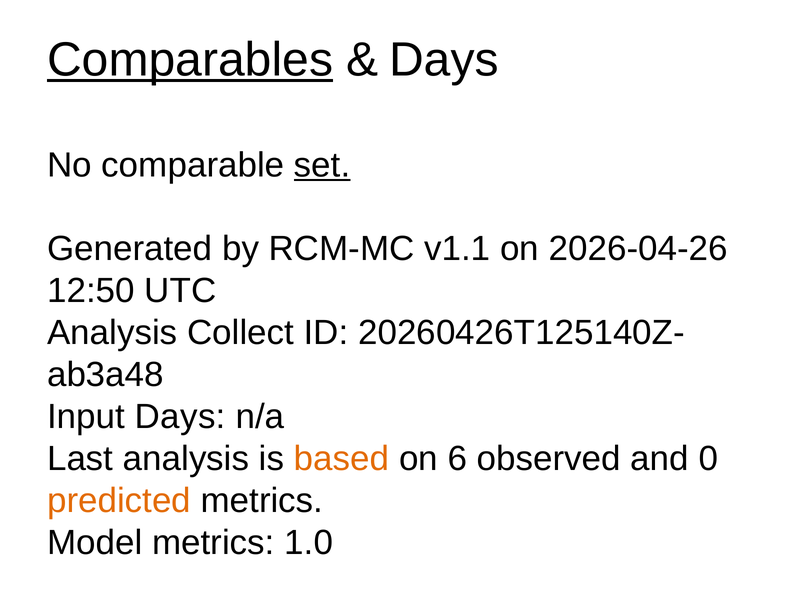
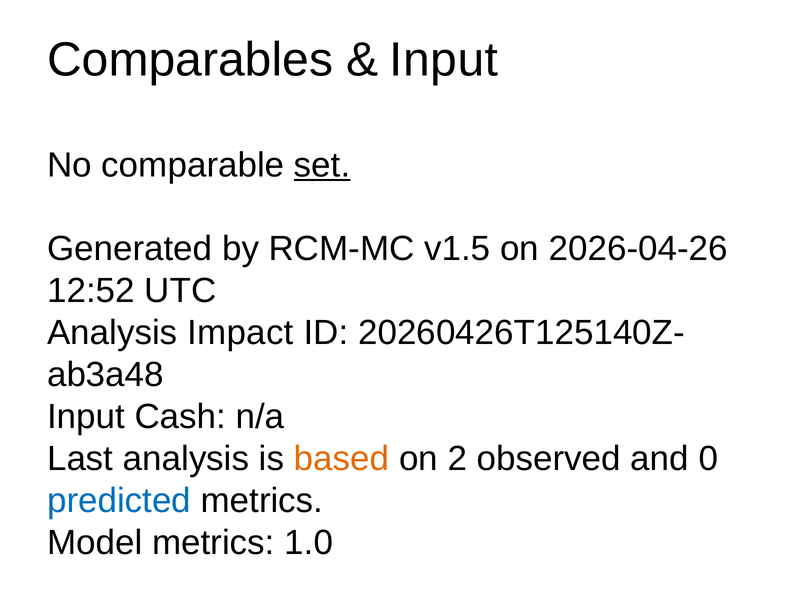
Comparables underline: present -> none
Days at (444, 60): Days -> Input
v1.1: v1.1 -> v1.5
12:50: 12:50 -> 12:52
Collect: Collect -> Impact
Input Days: Days -> Cash
6: 6 -> 2
predicted colour: orange -> blue
